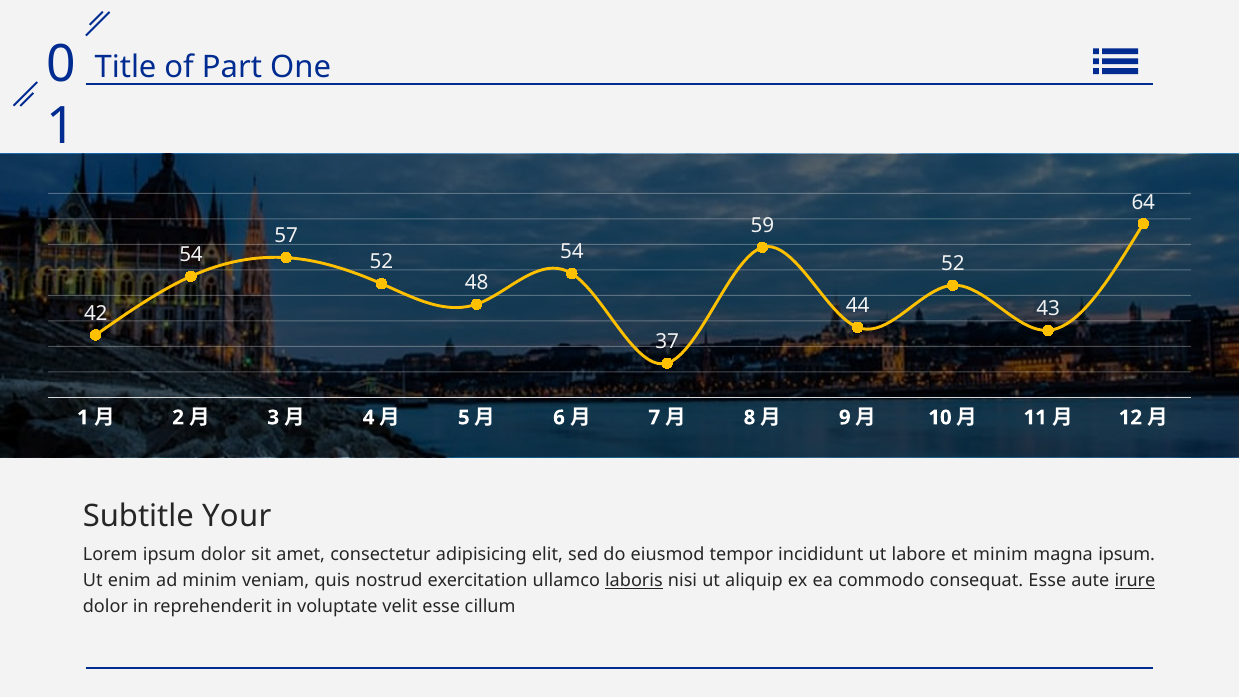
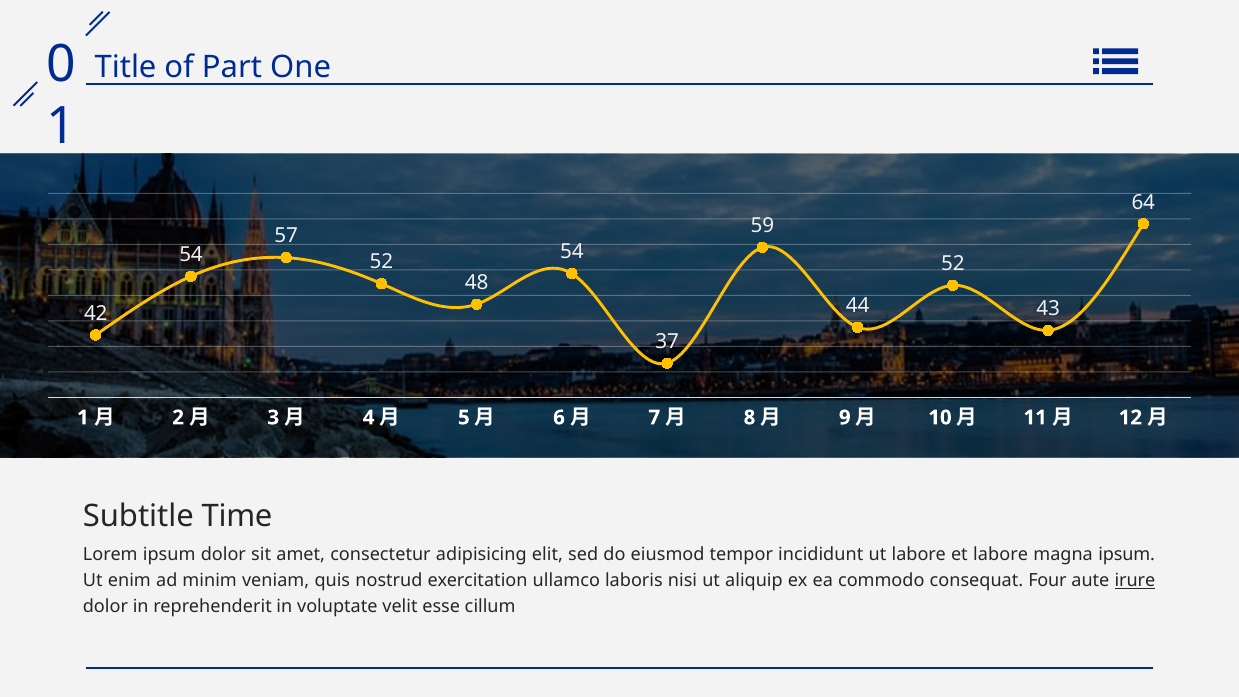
Your: Your -> Time
et minim: minim -> labore
laboris underline: present -> none
consequat Esse: Esse -> Four
